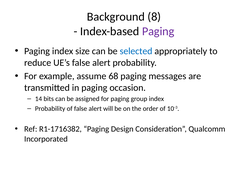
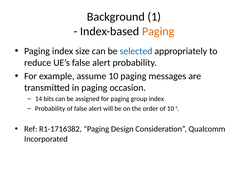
8: 8 -> 1
Paging at (158, 31) colour: purple -> orange
68: 68 -> 10
